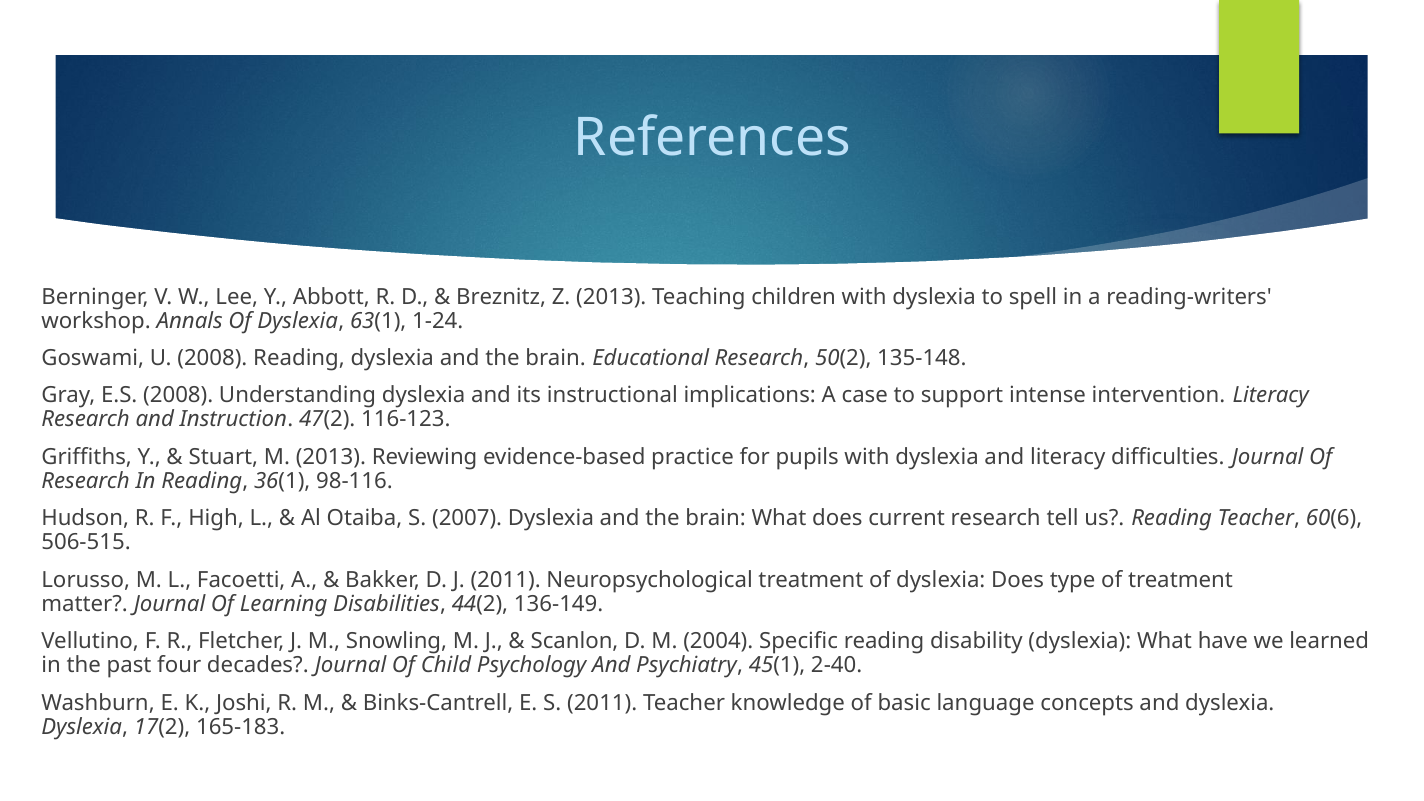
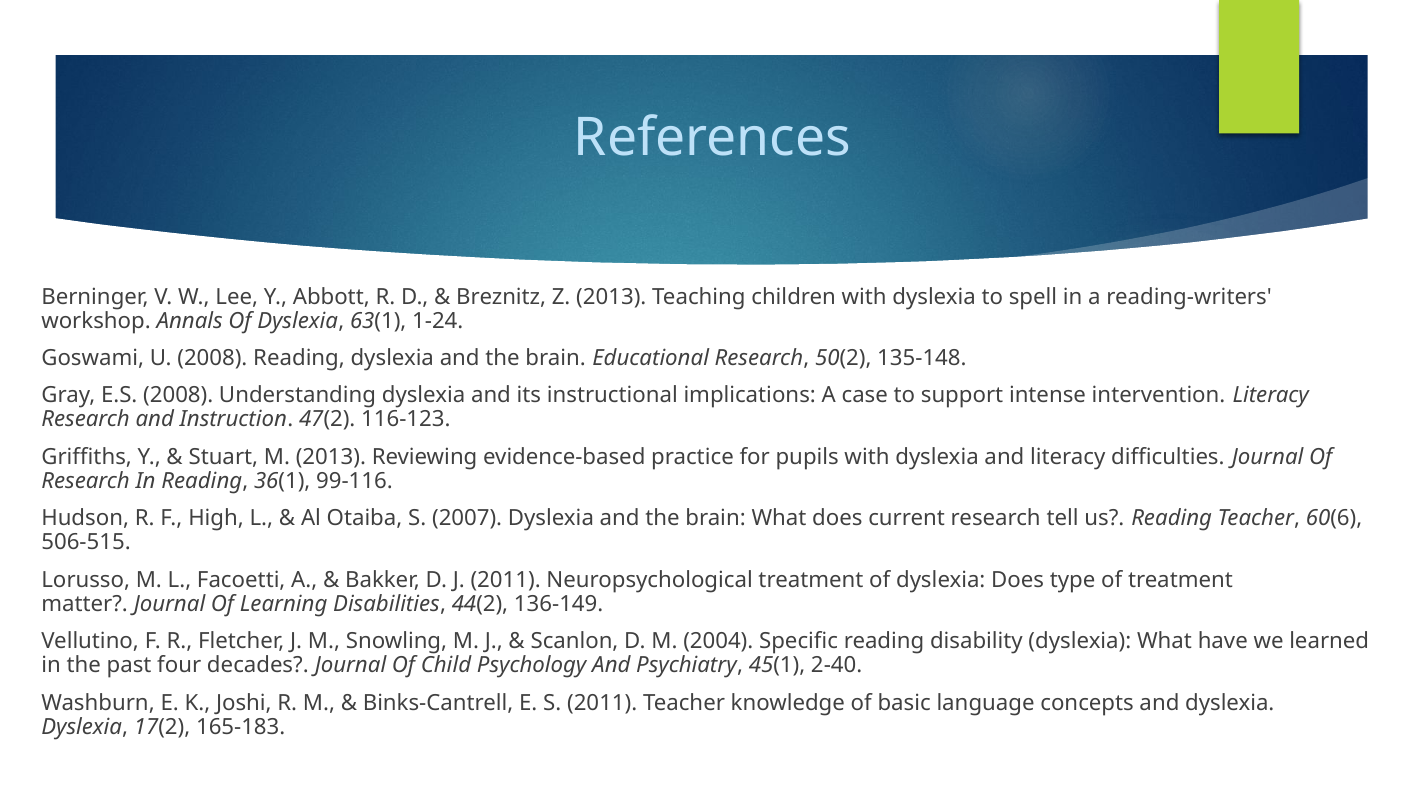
98-116: 98-116 -> 99-116
